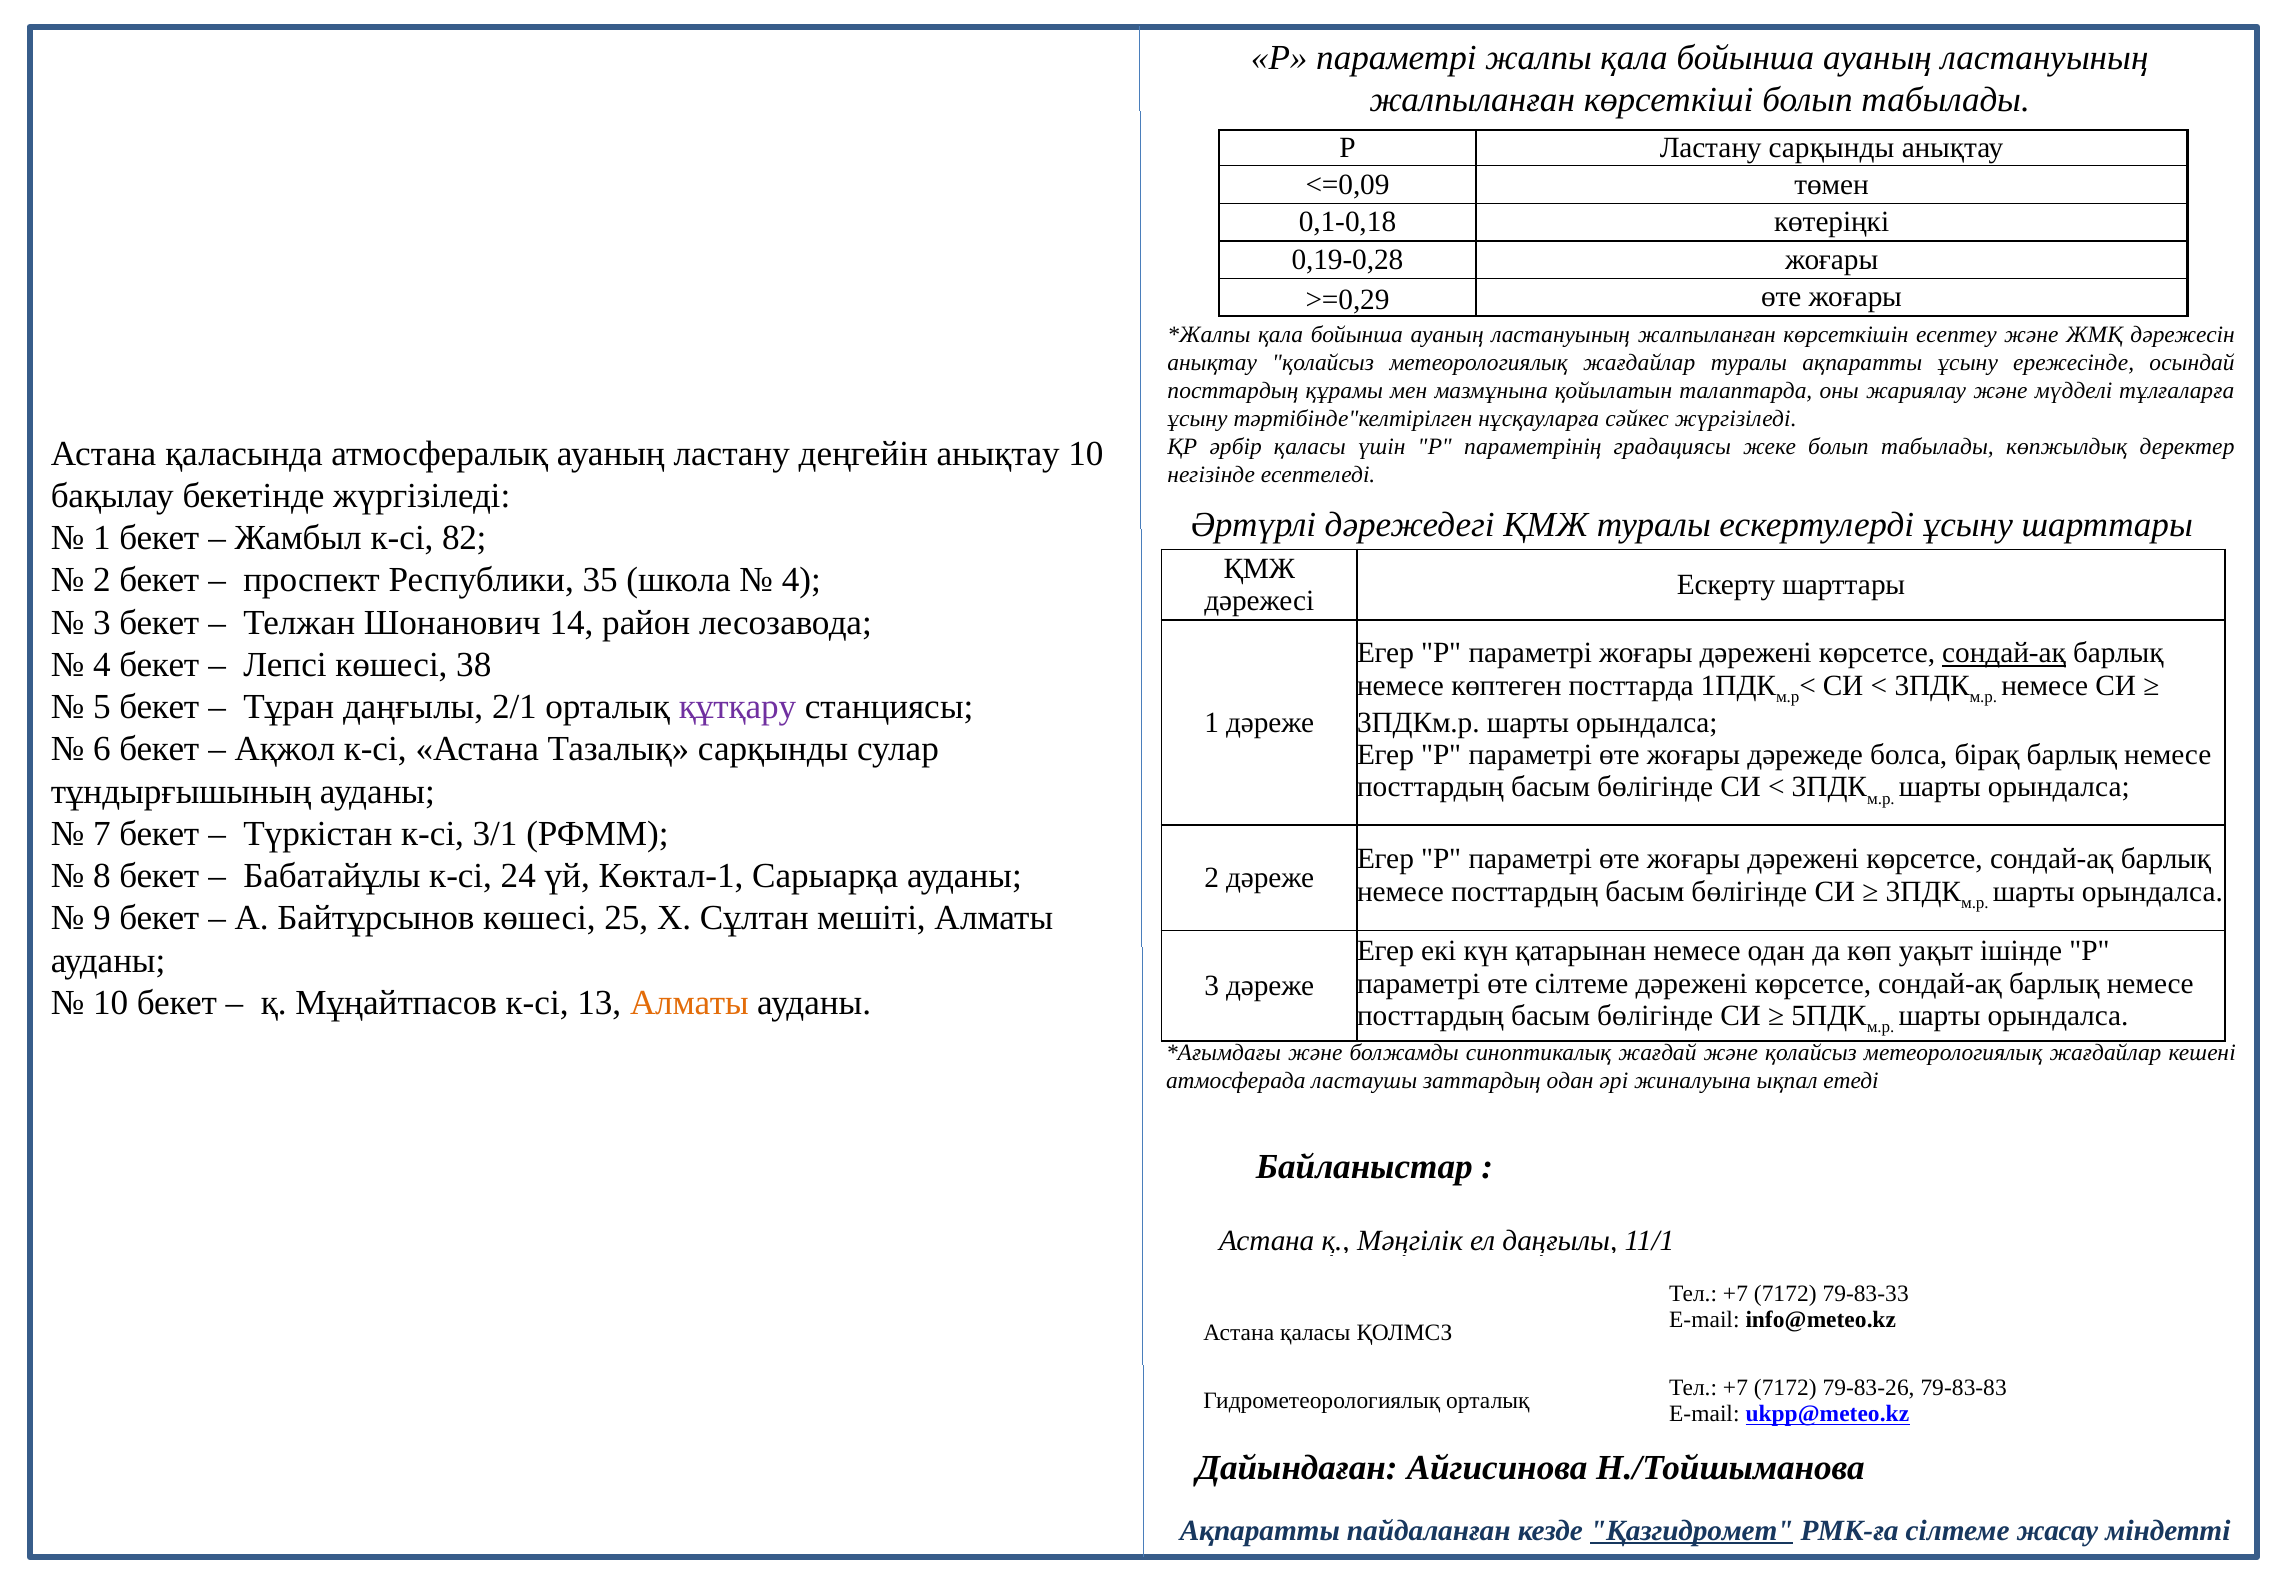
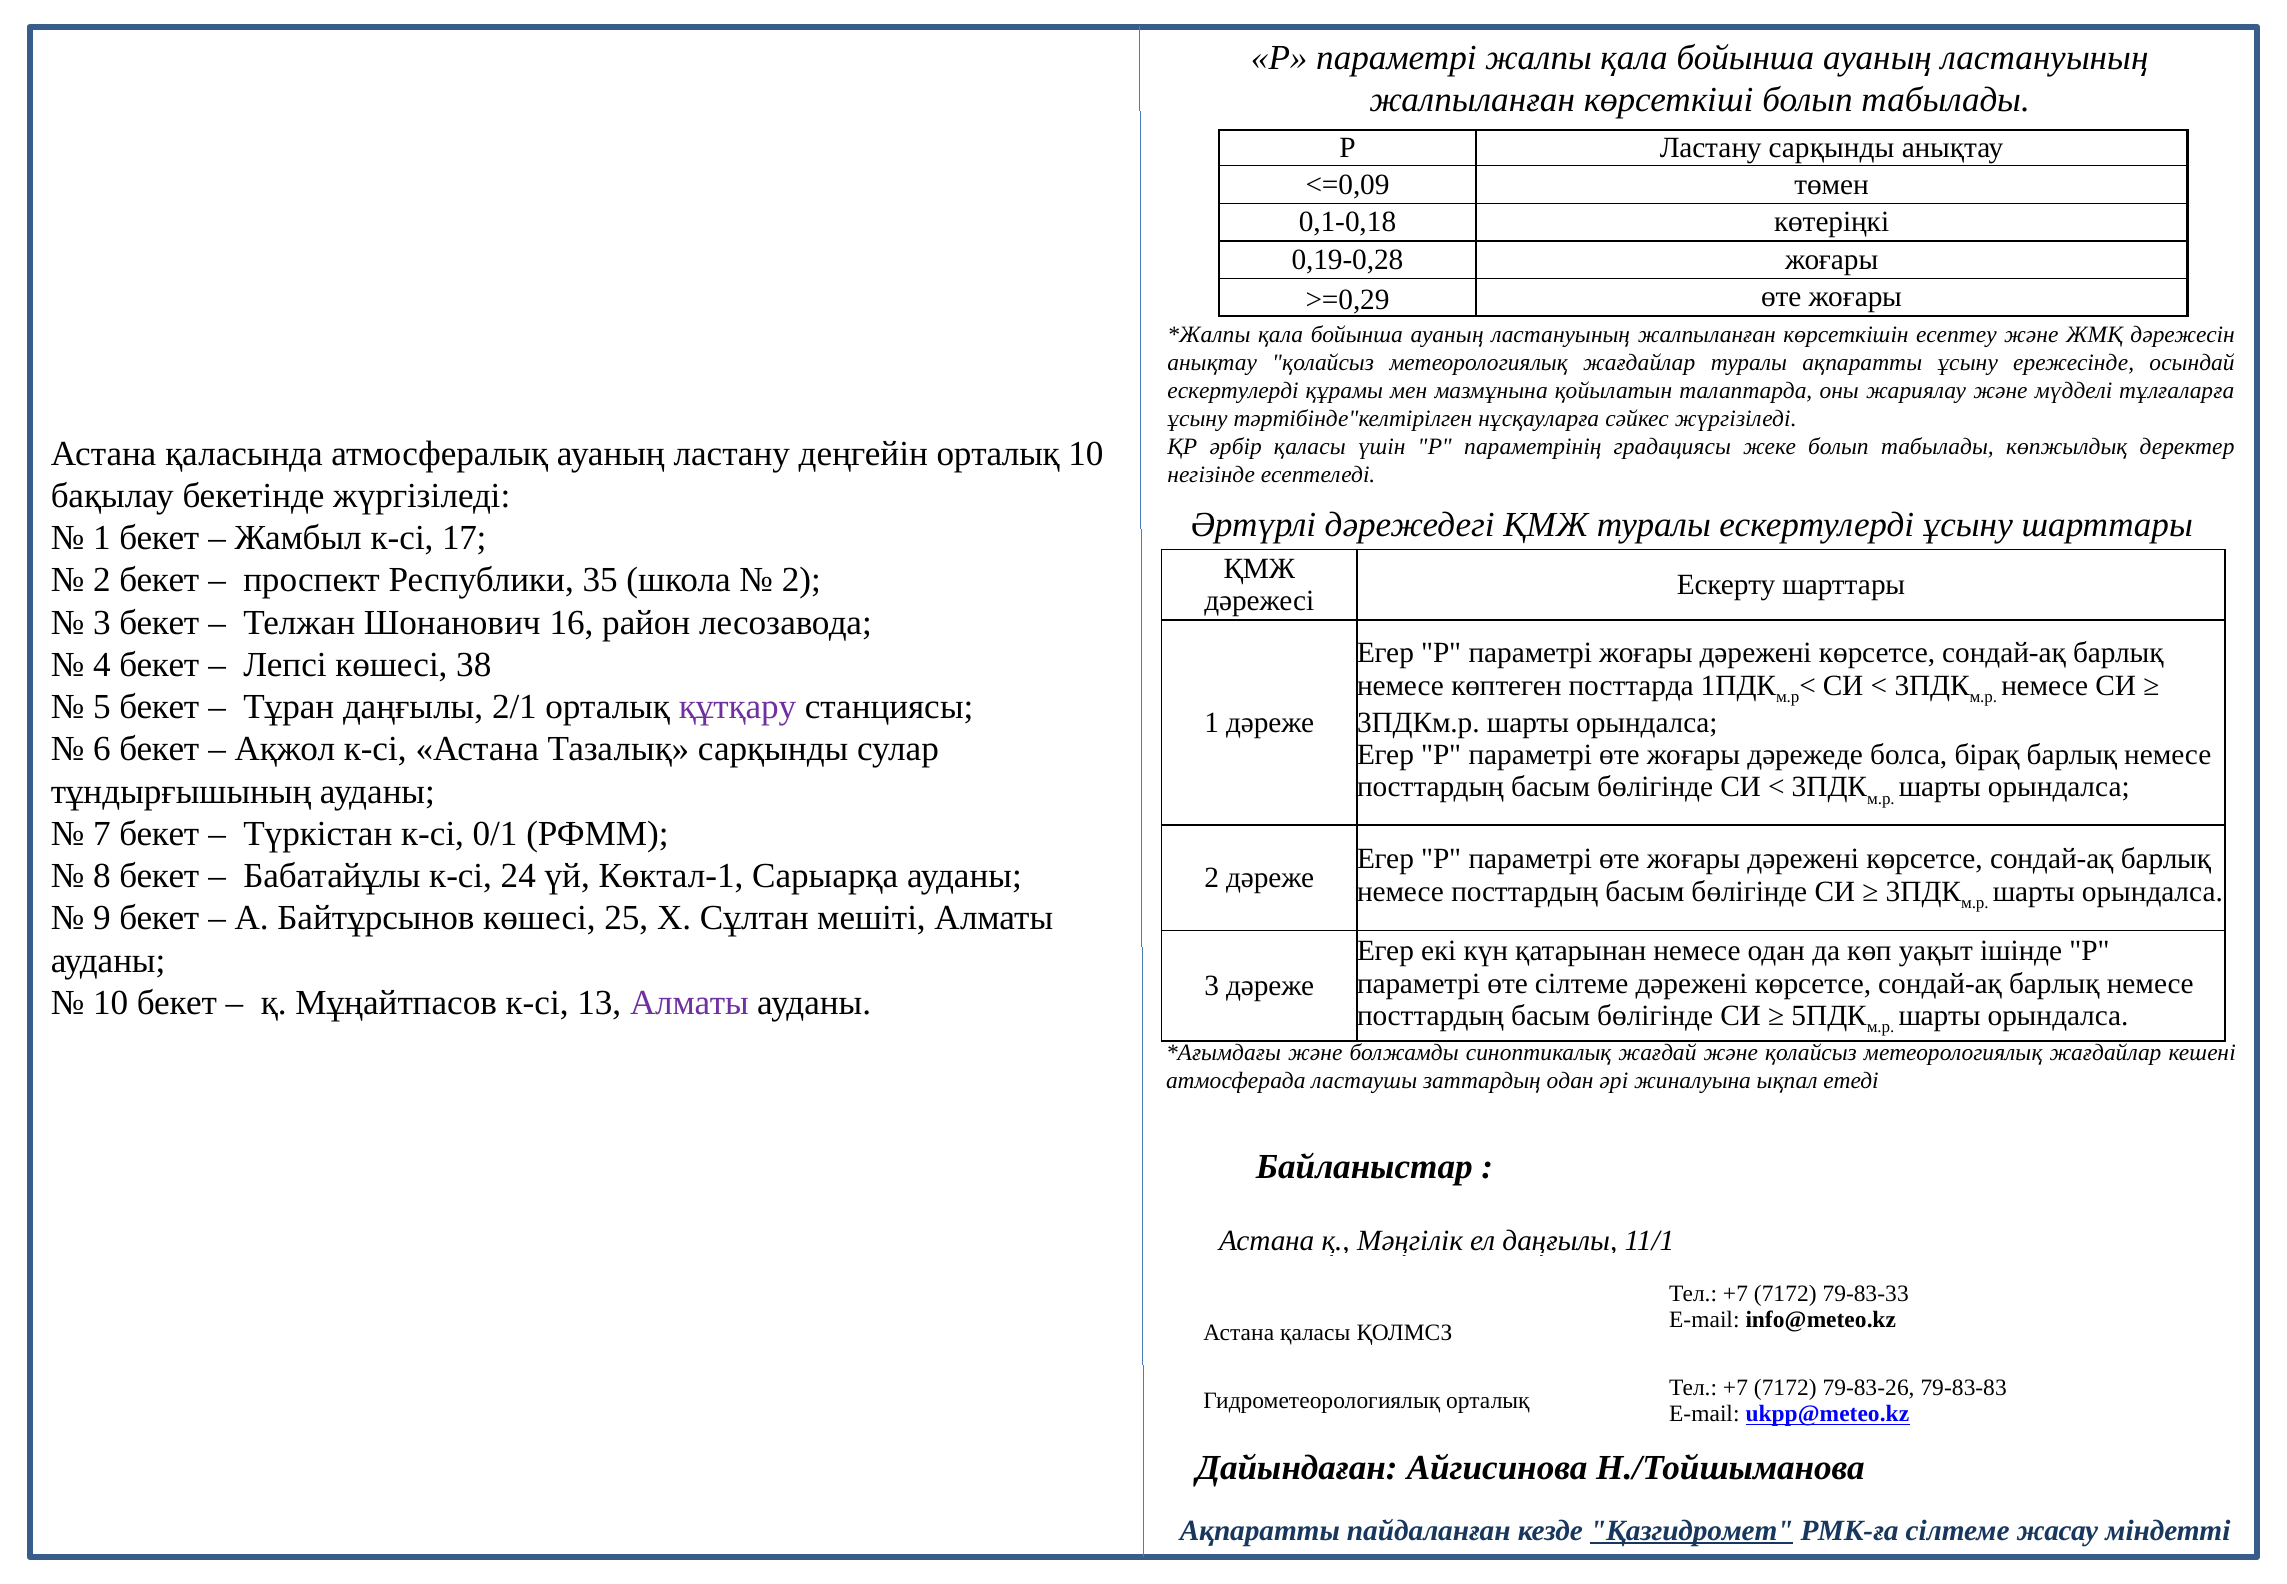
посттардың at (1233, 391): посттардың -> ескертулерді
деңгейін анықтау: анықтау -> орталық
82: 82 -> 17
4 at (801, 580): 4 -> 2
14: 14 -> 16
сондай-ақ at (2004, 653) underline: present -> none
3/1: 3/1 -> 0/1
Алматы at (689, 1002) colour: orange -> purple
